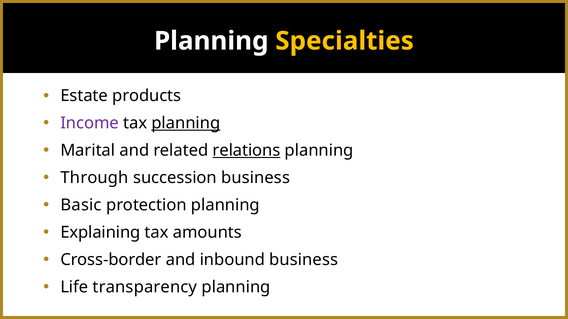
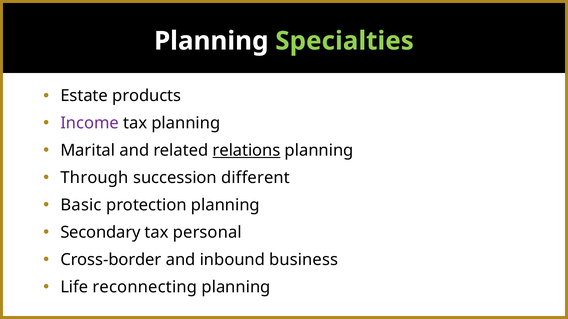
Specialties colour: yellow -> light green
planning at (186, 123) underline: present -> none
succession business: business -> different
Explaining: Explaining -> Secondary
amounts: amounts -> personal
transparency: transparency -> reconnecting
